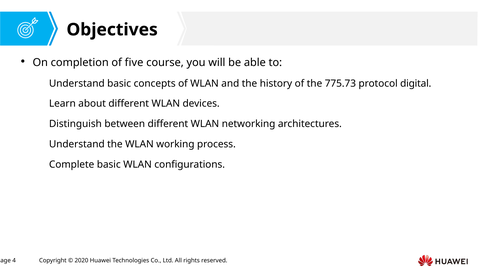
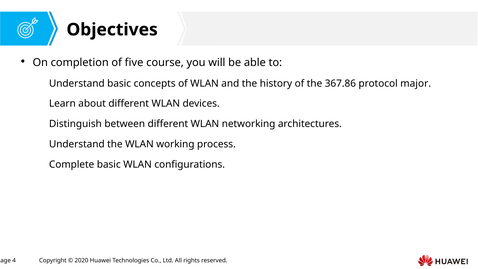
775.73: 775.73 -> 367.86
digital: digital -> major
